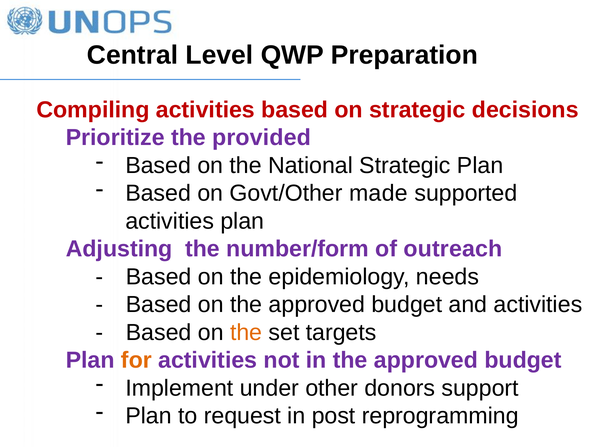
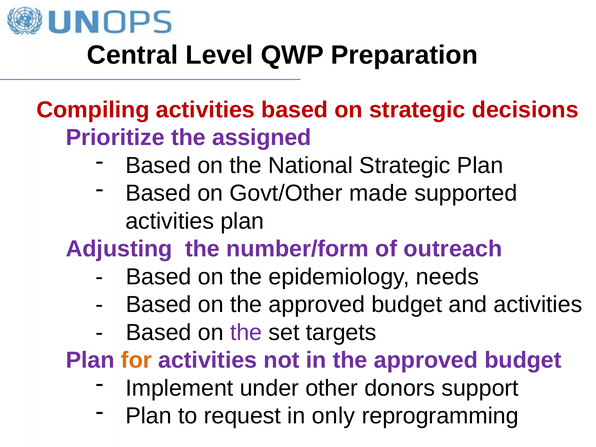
provided: provided -> assigned
the at (246, 332) colour: orange -> purple
post: post -> only
